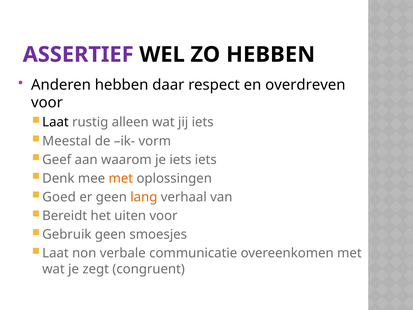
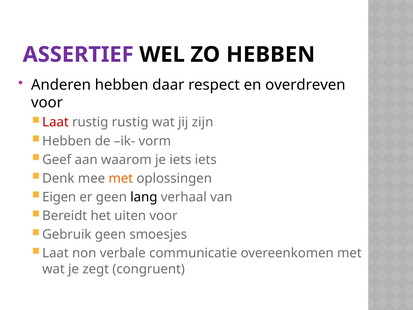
Laat at (55, 122) colour: black -> red
rustig alleen: alleen -> rustig
jij iets: iets -> zijn
Meestal at (67, 141): Meestal -> Hebben
Goed: Goed -> Eigen
lang colour: orange -> black
